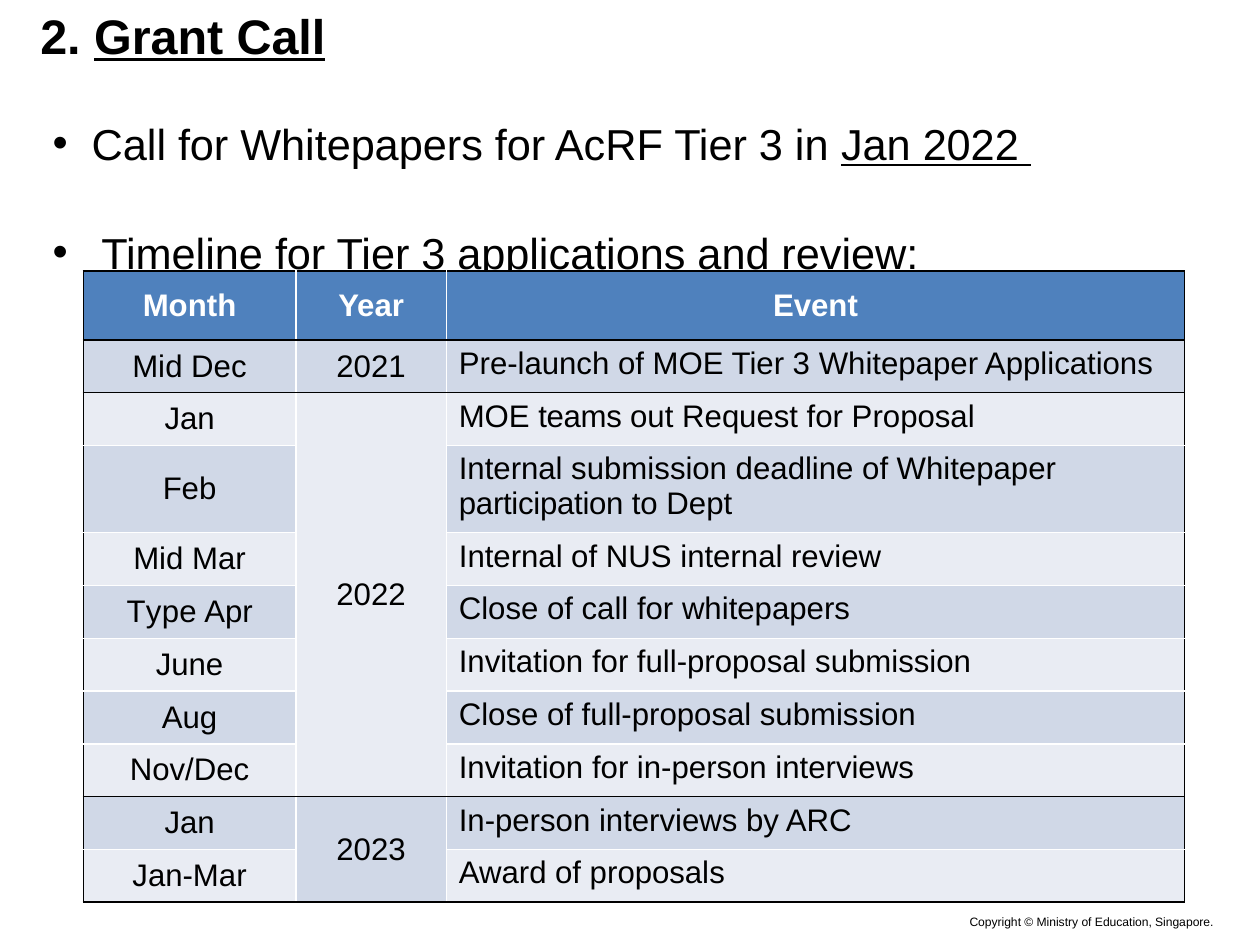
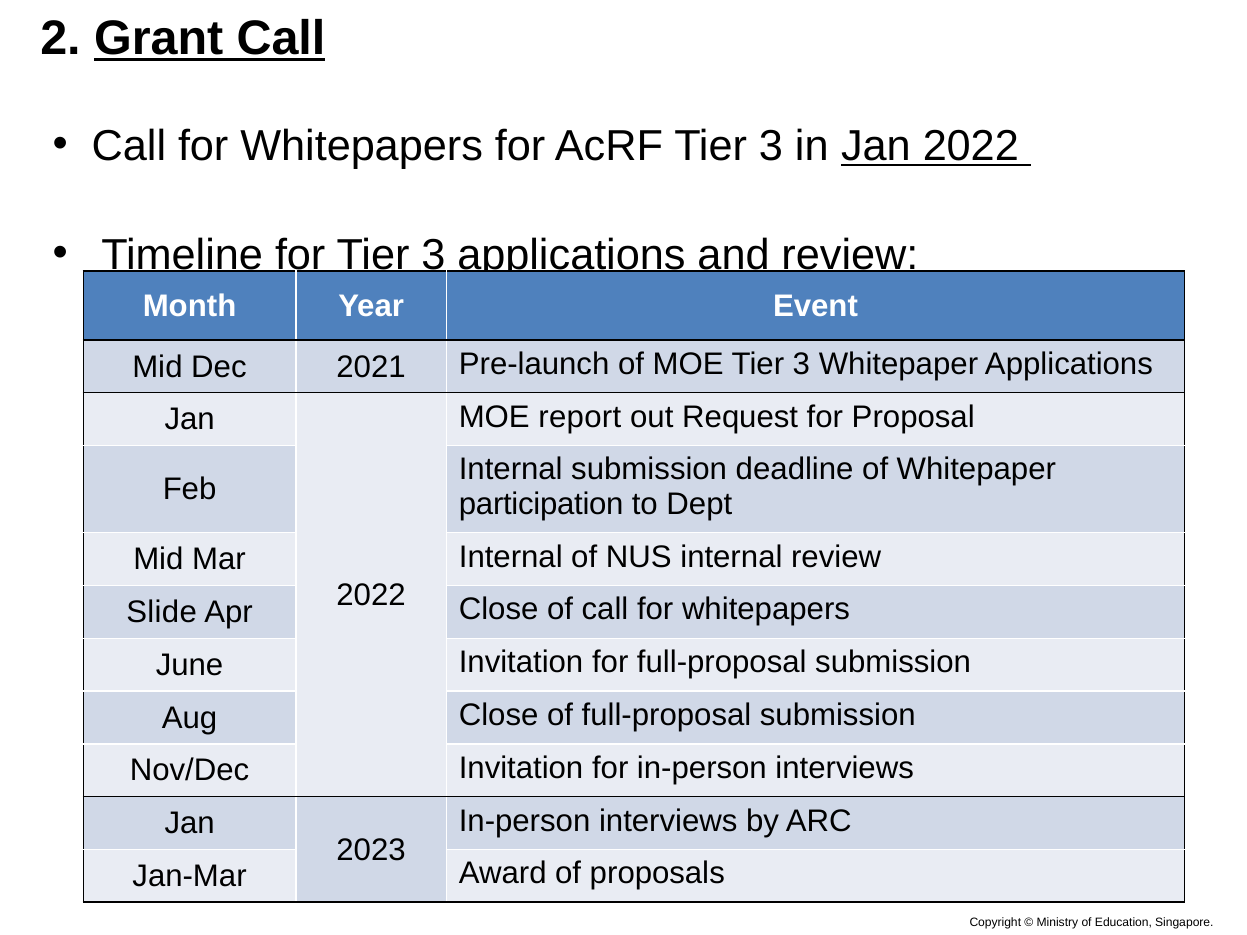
teams: teams -> report
Type: Type -> Slide
